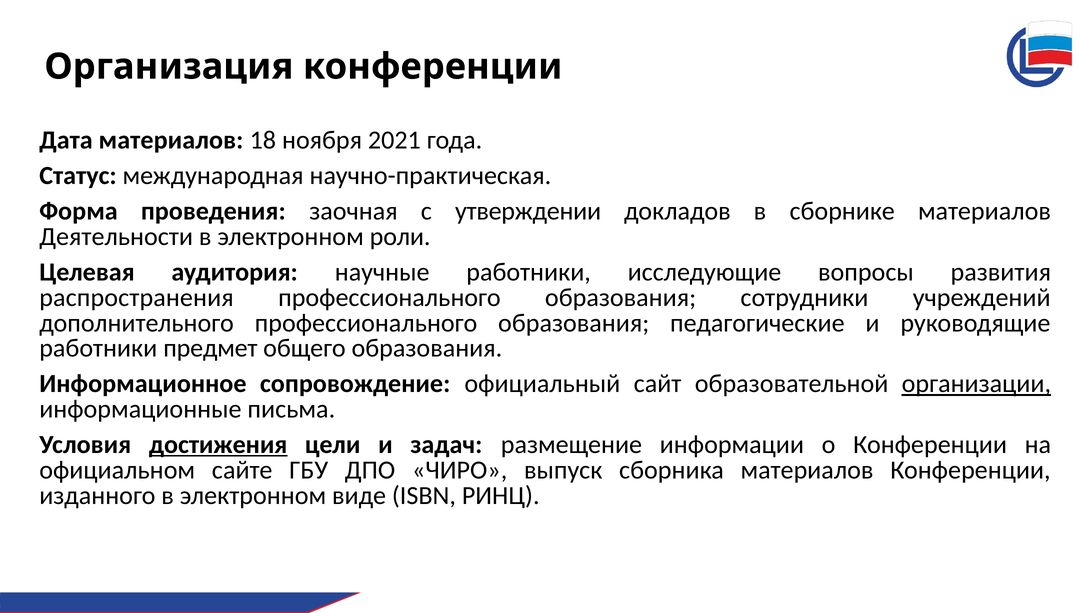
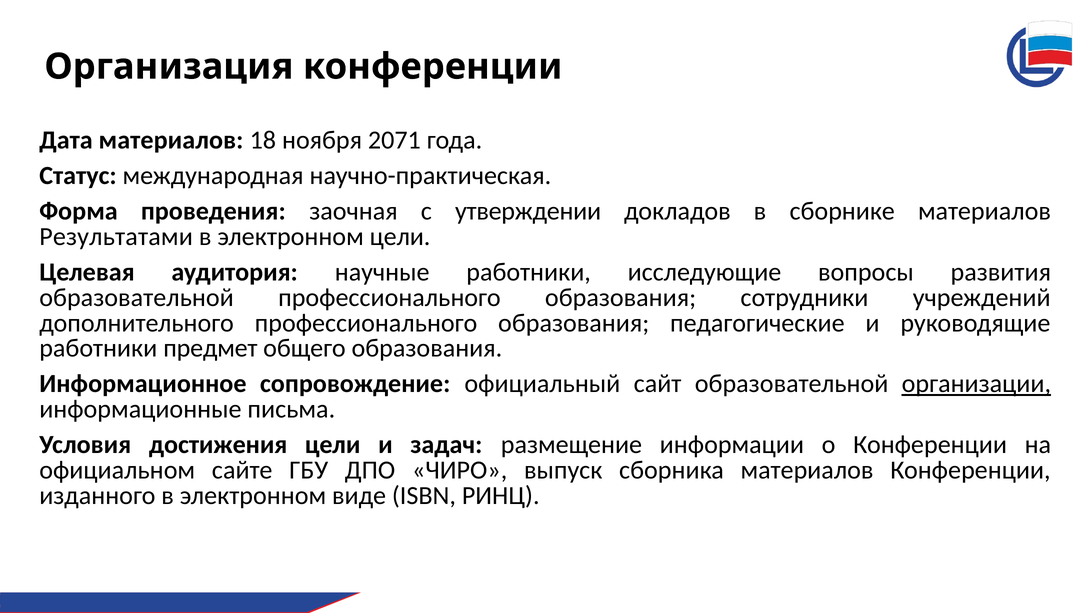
2021: 2021 -> 2071
Деятельности: Деятельности -> Результатами
электронном роли: роли -> цели
распространения at (136, 298): распространения -> образовательной
достижения underline: present -> none
